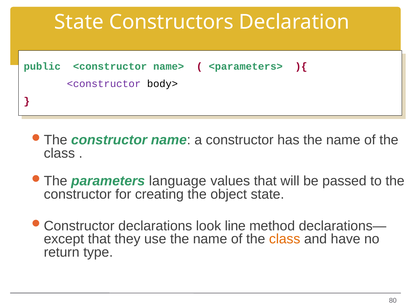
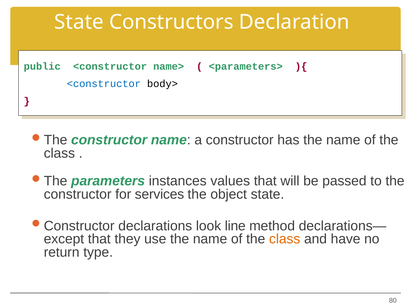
<constructor at (104, 84) colour: purple -> blue
language: language -> instances
creating: creating -> services
